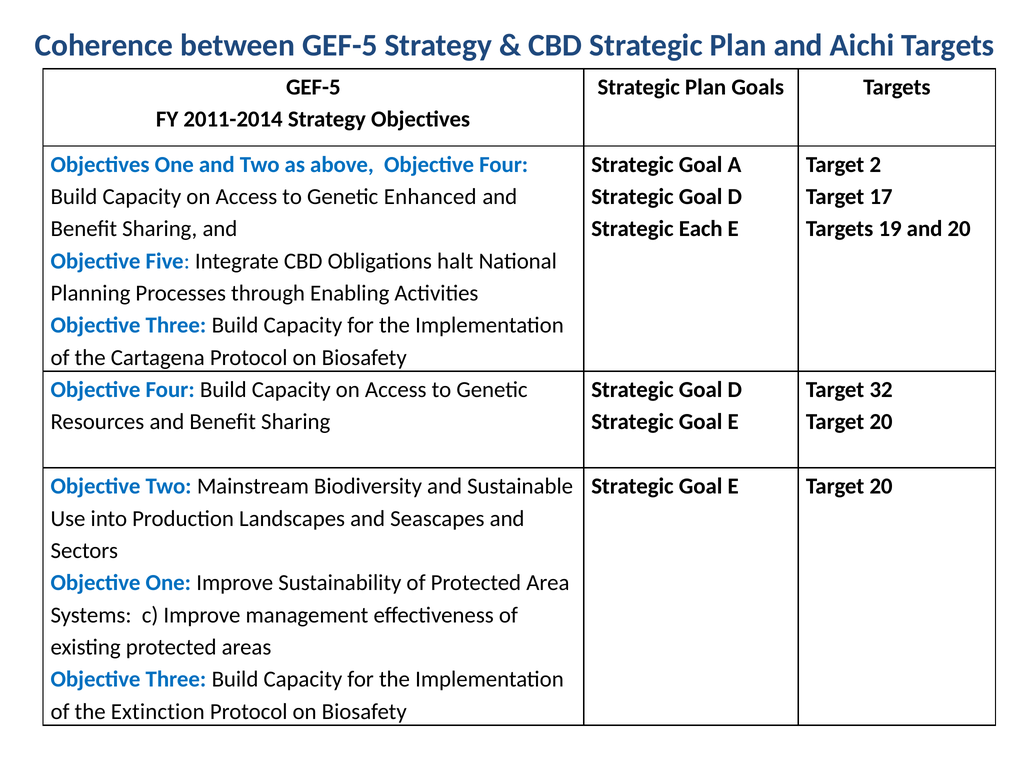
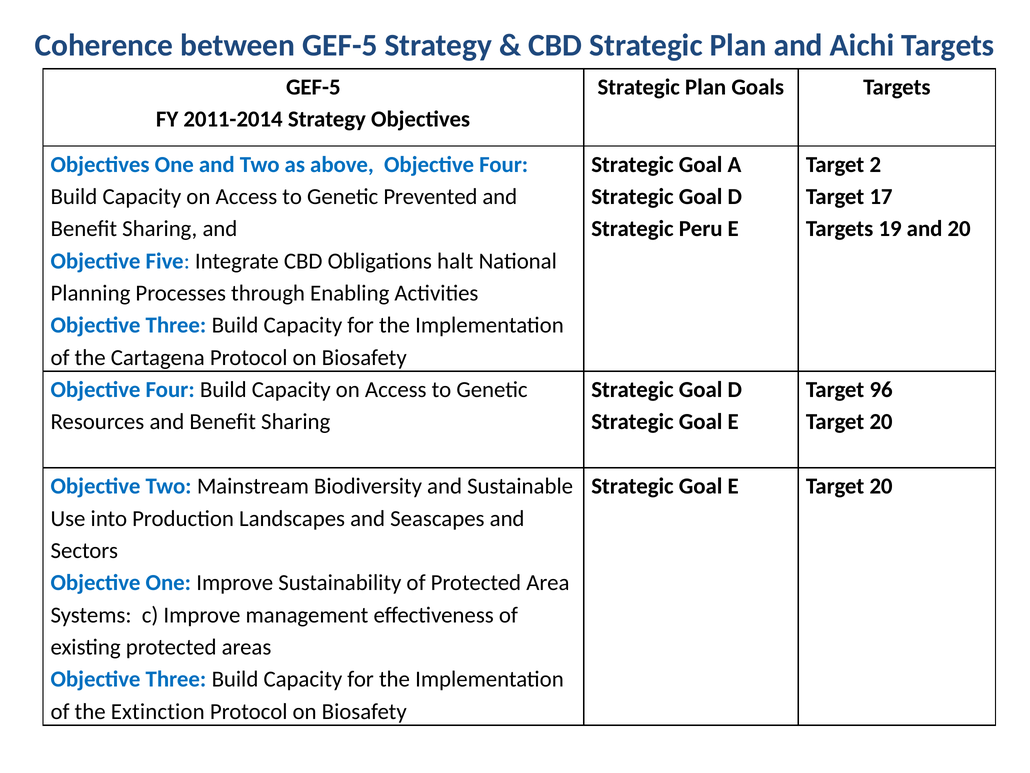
Enhanced: Enhanced -> Prevented
Each: Each -> Peru
32: 32 -> 96
